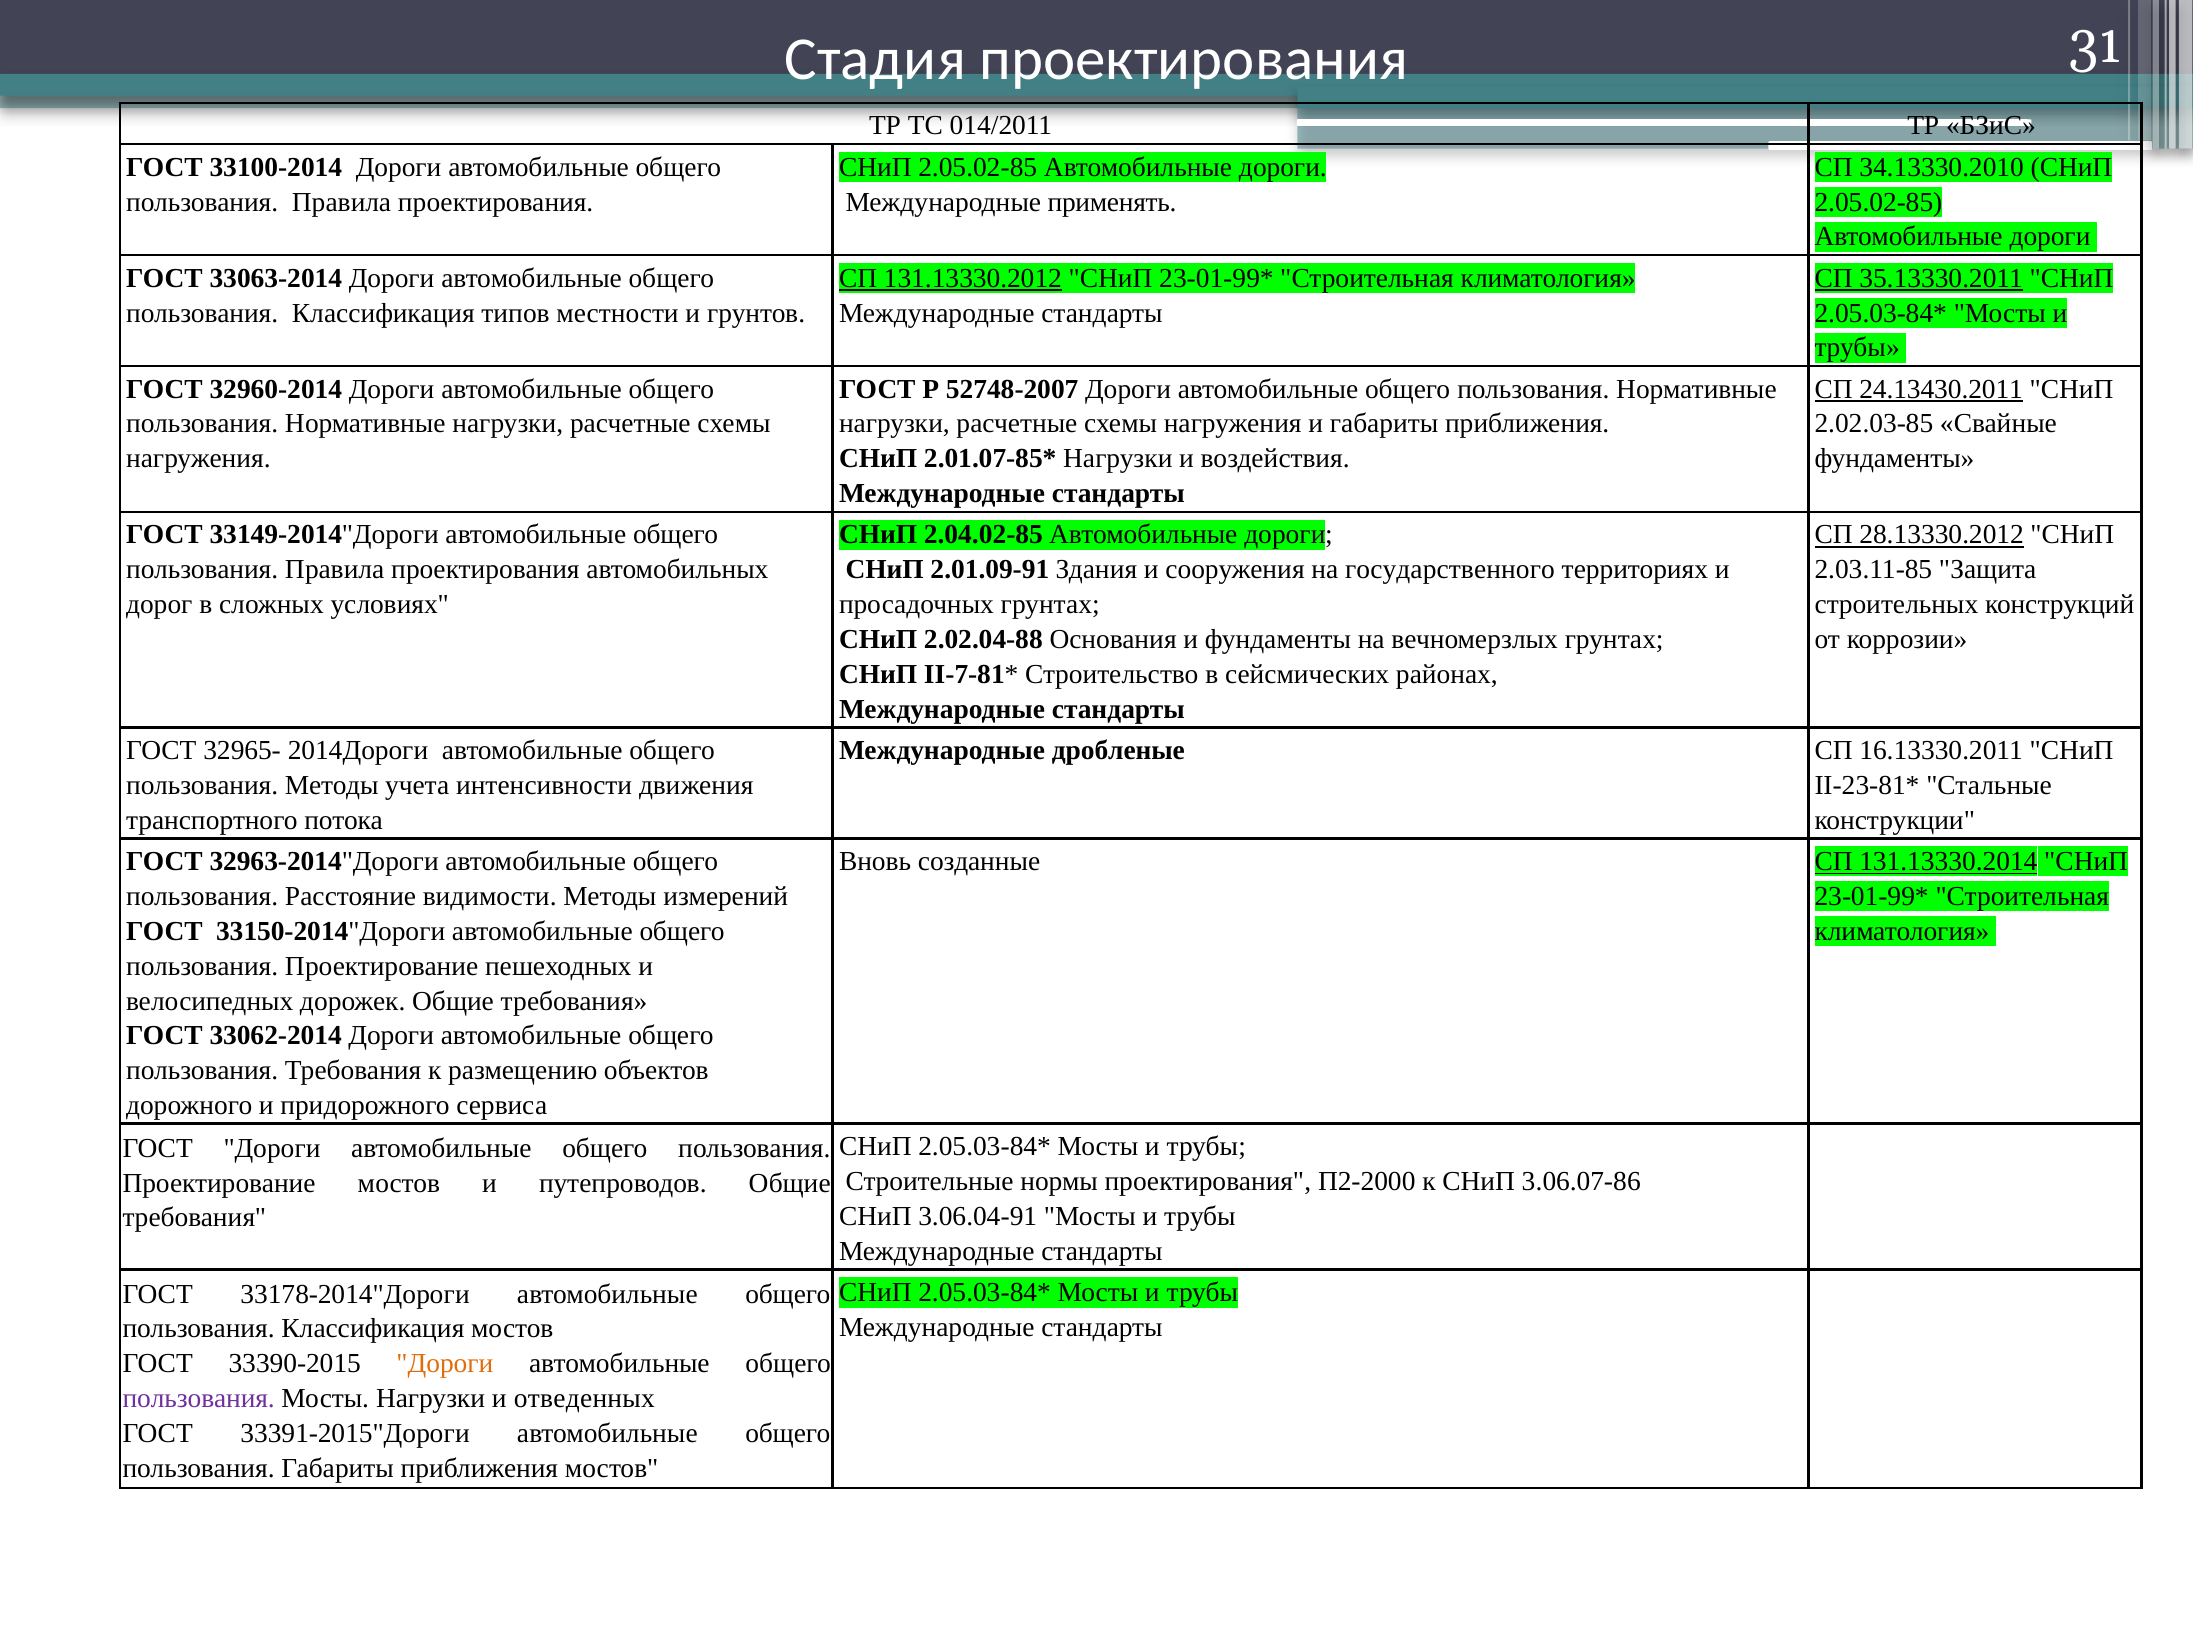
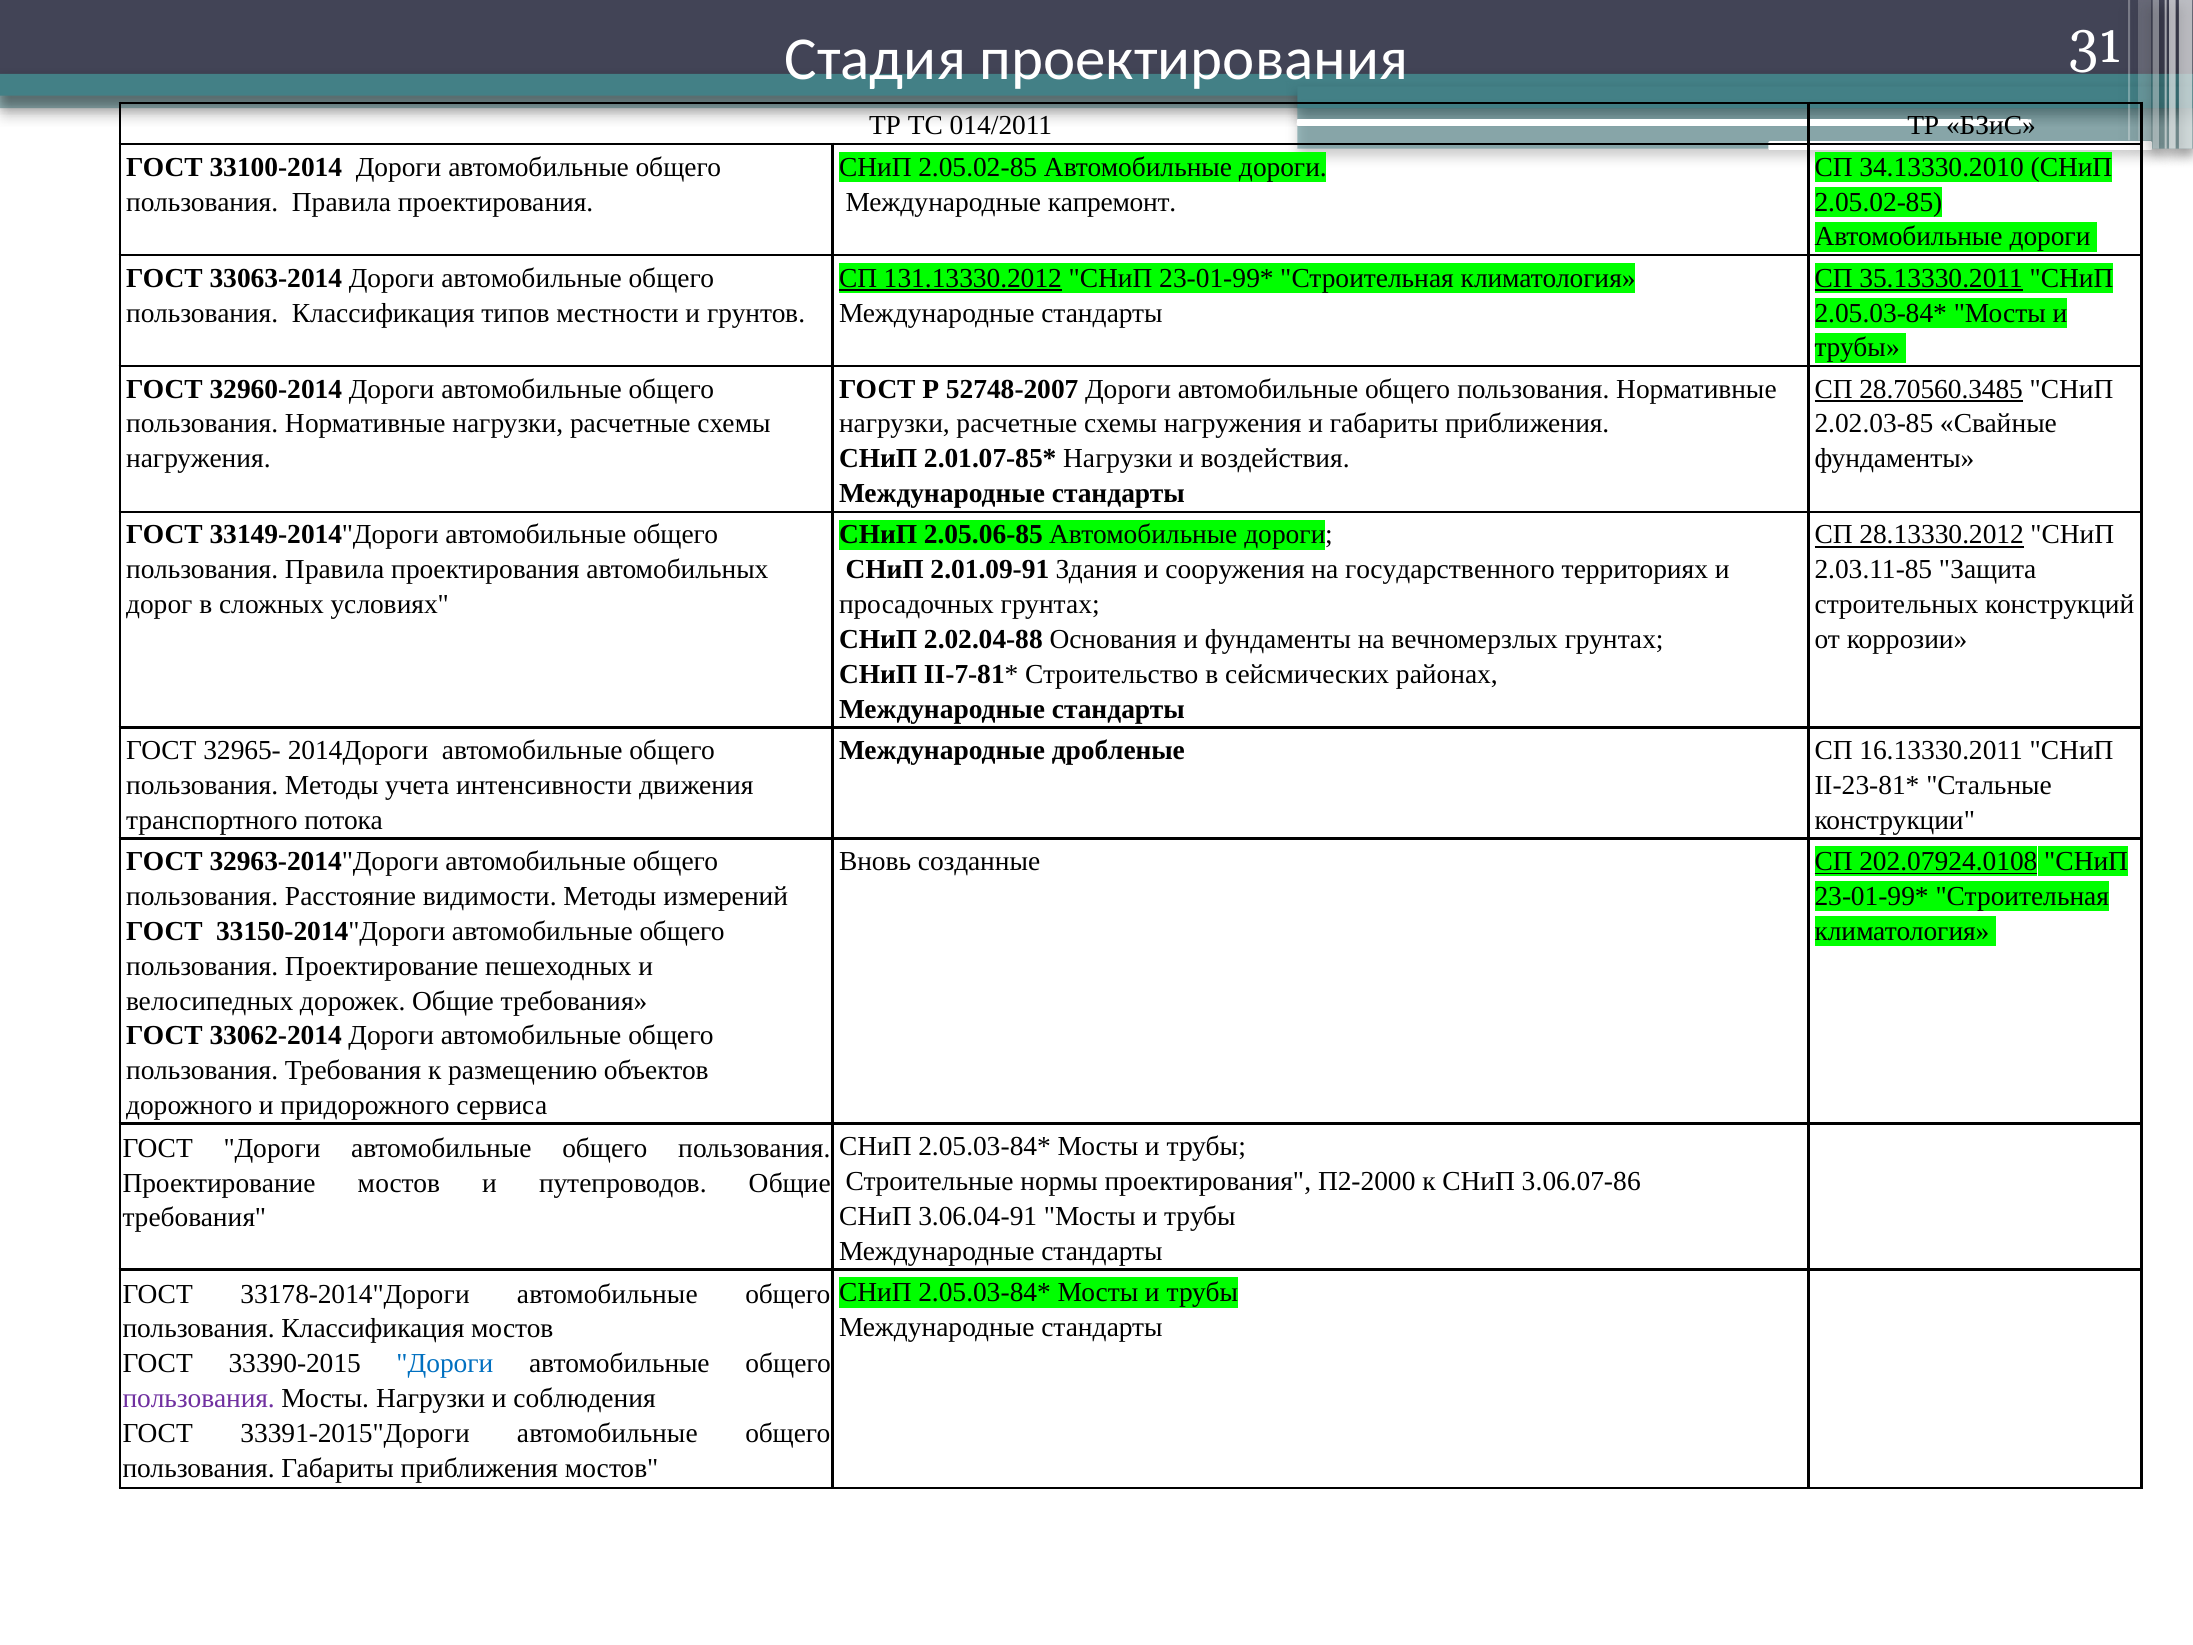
применять: применять -> капремонт
24.13430.2011: 24.13430.2011 -> 28.70560.3485
2.04.02-85: 2.04.02-85 -> 2.05.06-85
131.13330.2014: 131.13330.2014 -> 202.07924.0108
Дороги at (445, 1364) colour: orange -> blue
отведенных: отведенных -> соблюдения
